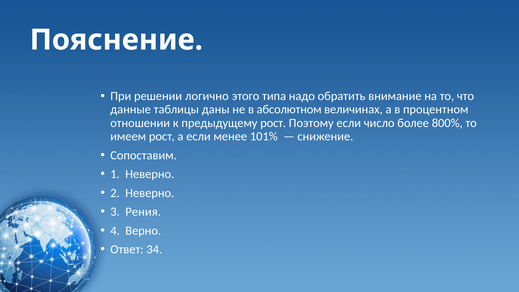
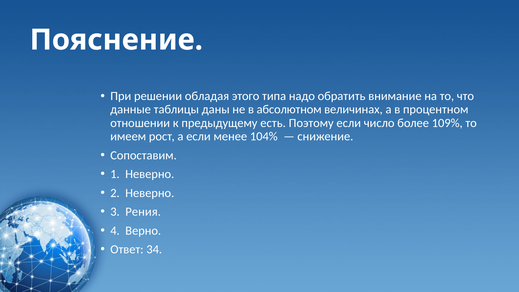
логично: логично -> обладая
предыдущему рост: рост -> есть
800%: 800% -> 109%
101%: 101% -> 104%
